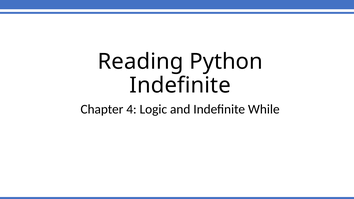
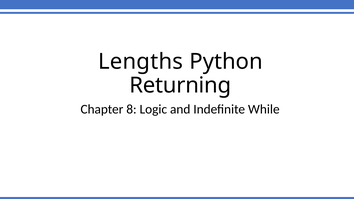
Reading: Reading -> Lengths
Indefinite at (180, 85): Indefinite -> Returning
4: 4 -> 8
